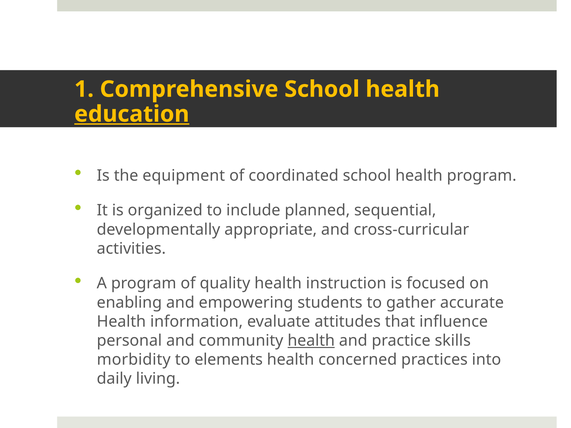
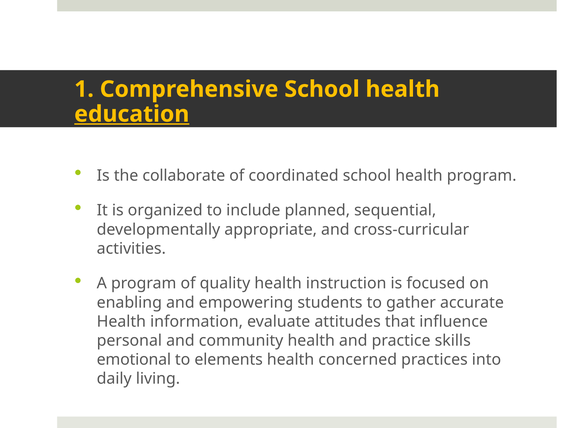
equipment: equipment -> collaborate
health at (311, 341) underline: present -> none
morbidity: morbidity -> emotional
